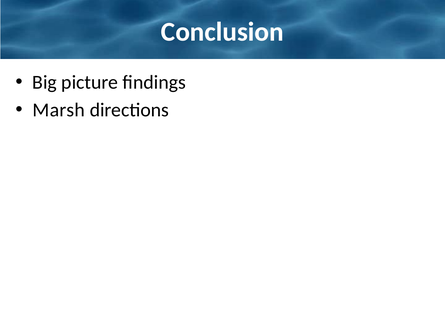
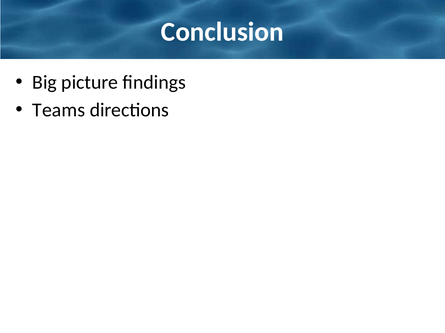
Marsh: Marsh -> Teams
